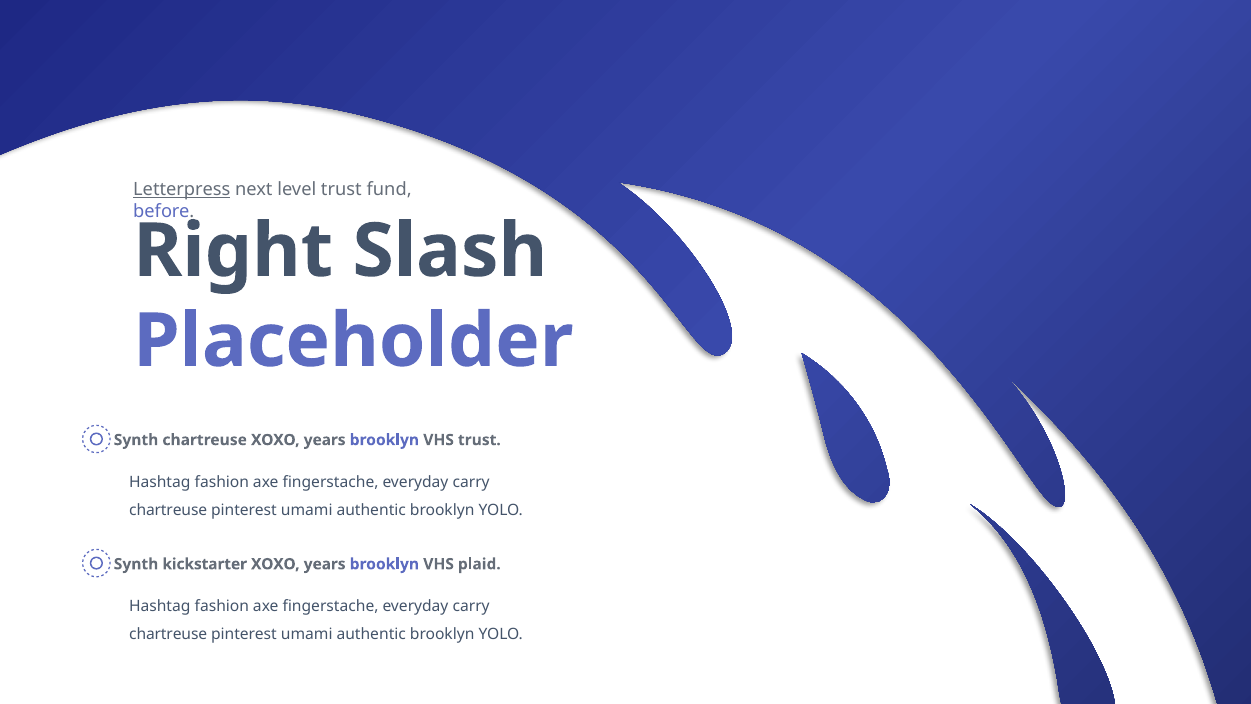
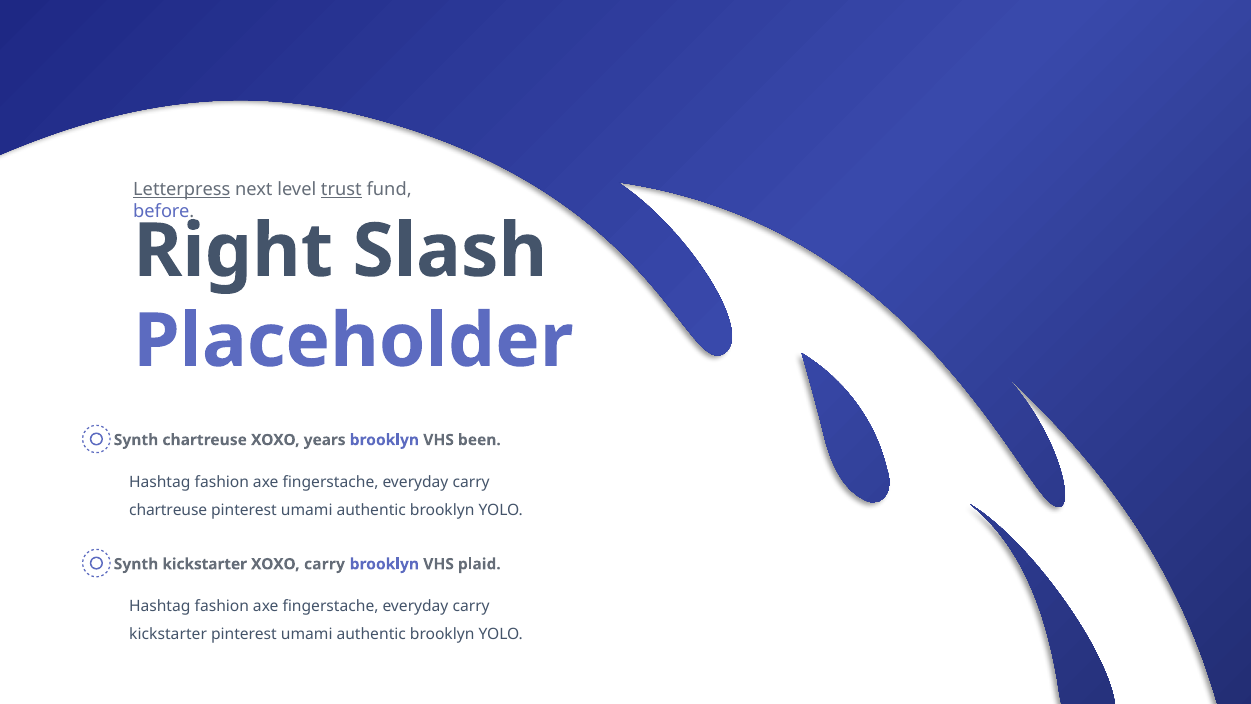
trust at (341, 190) underline: none -> present
VHS trust: trust -> been
years at (325, 564): years -> carry
chartreuse at (168, 634): chartreuse -> kickstarter
